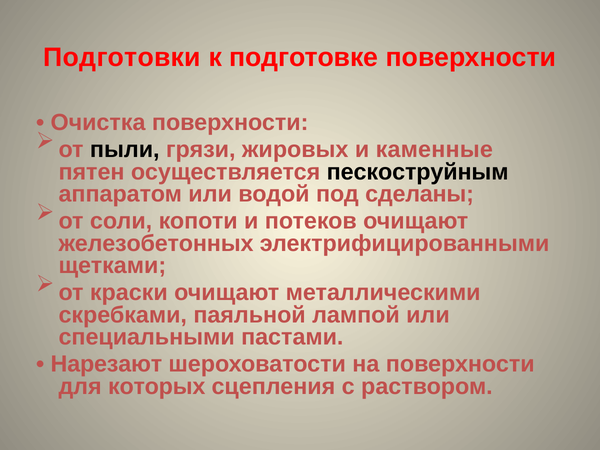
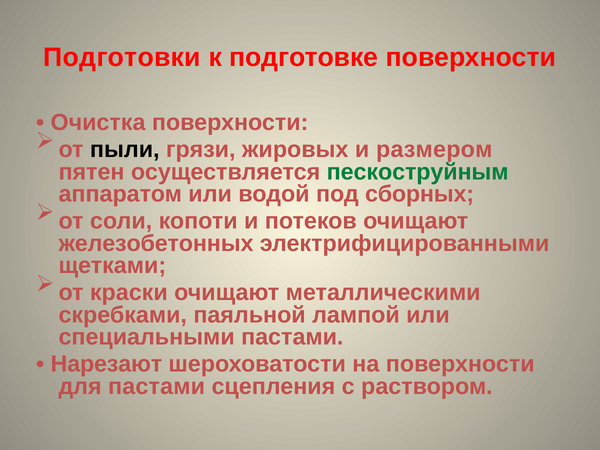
каменные: каменные -> размером
пескоструйным colour: black -> green
сделаны: сделаны -> сборных
для которых: которых -> пастами
